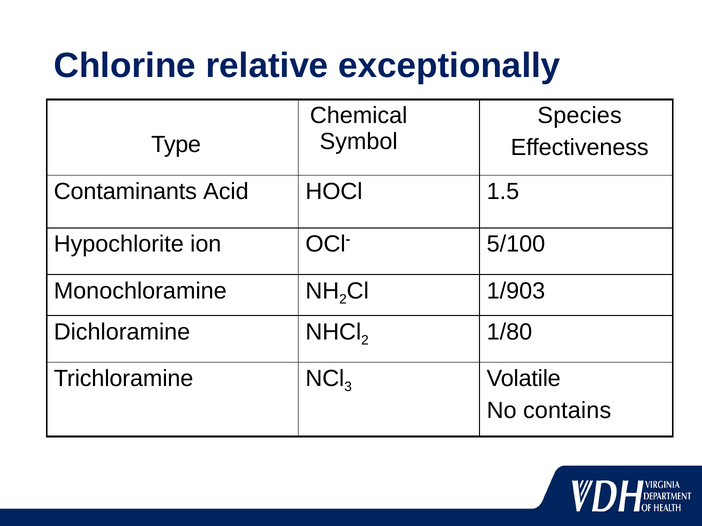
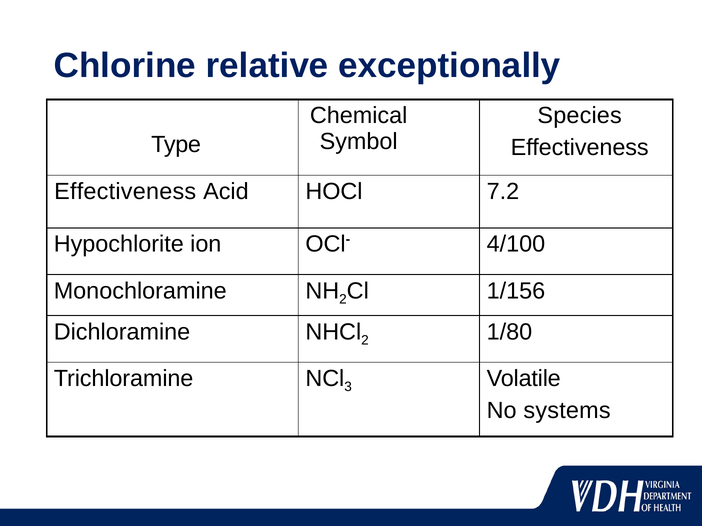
Contaminants at (125, 192): Contaminants -> Effectiveness
1.5: 1.5 -> 7.2
5/100: 5/100 -> 4/100
1/903: 1/903 -> 1/156
contains: contains -> systems
